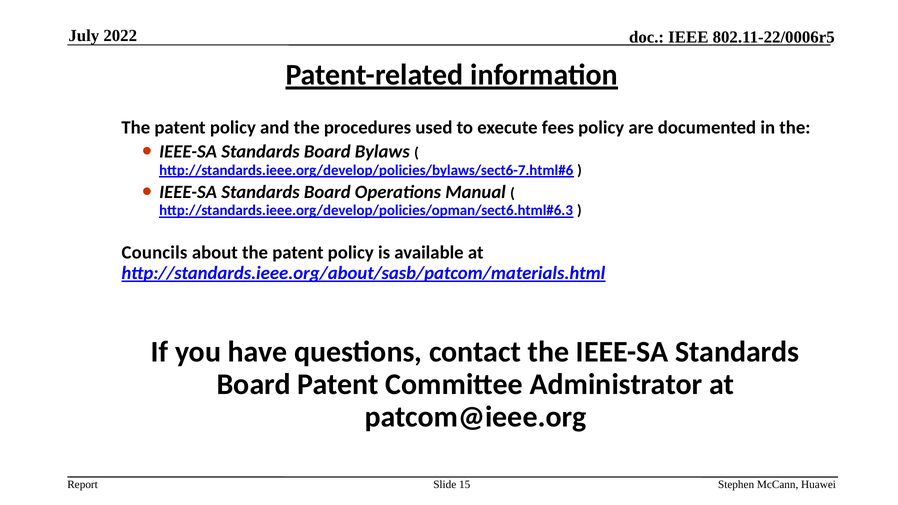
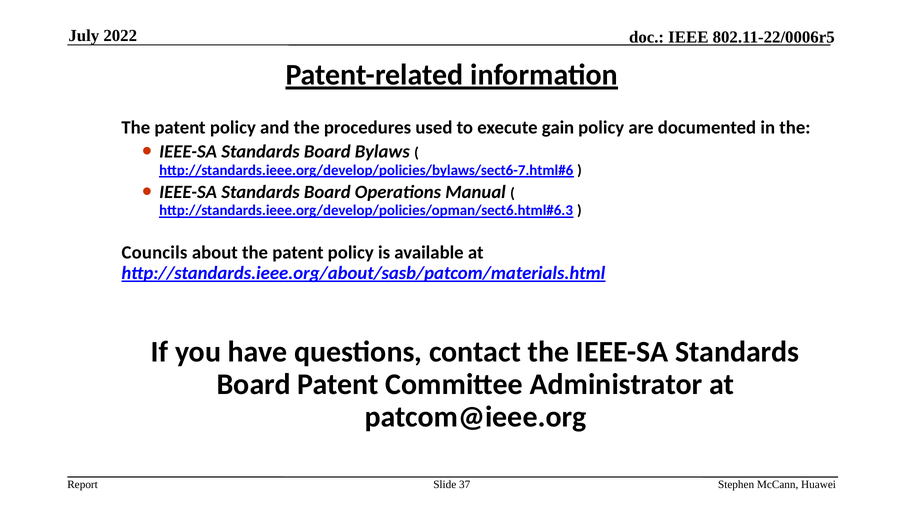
fees: fees -> gain
15: 15 -> 37
